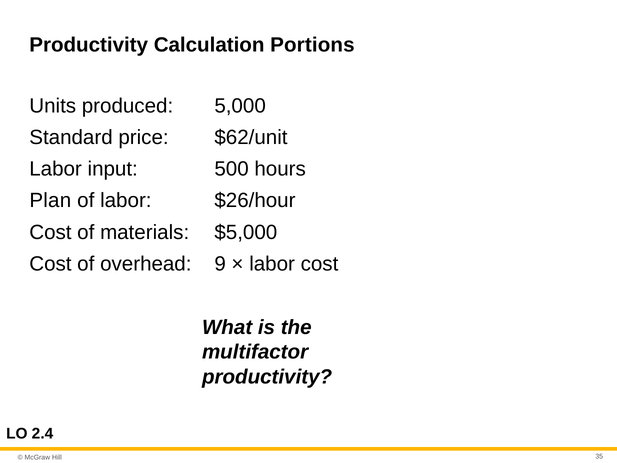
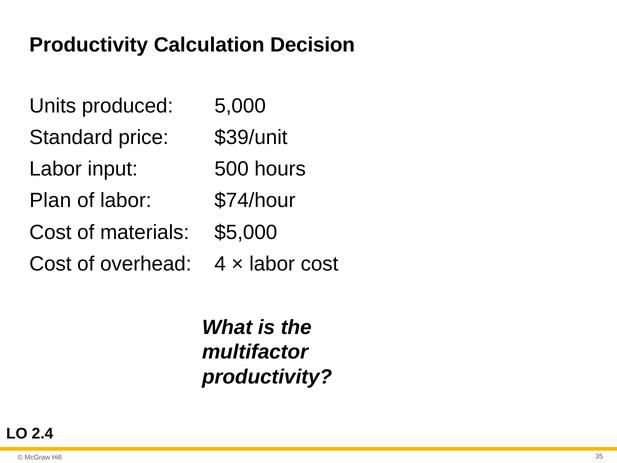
Portions: Portions -> Decision
$62/unit: $62/unit -> $39/unit
$26/hour: $26/hour -> $74/hour
9: 9 -> 4
